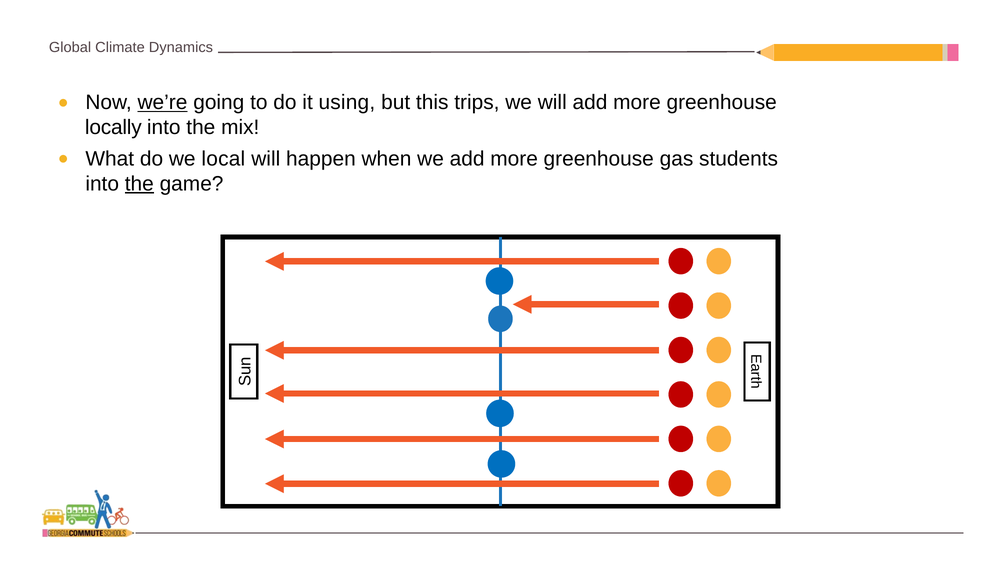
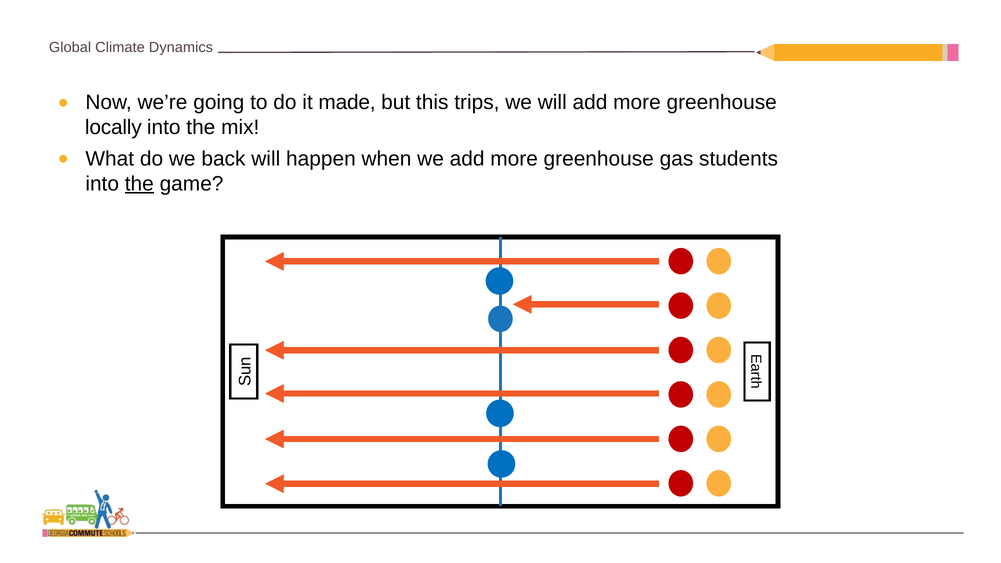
we’re underline: present -> none
using: using -> made
local: local -> back
